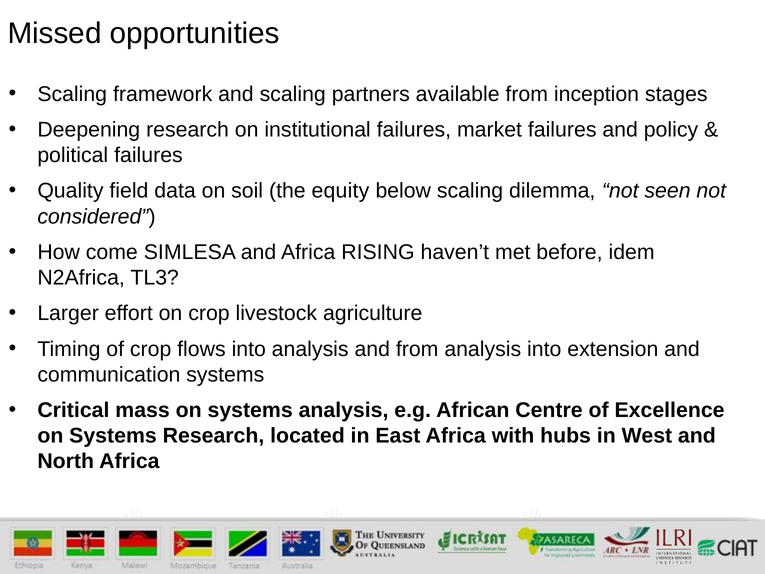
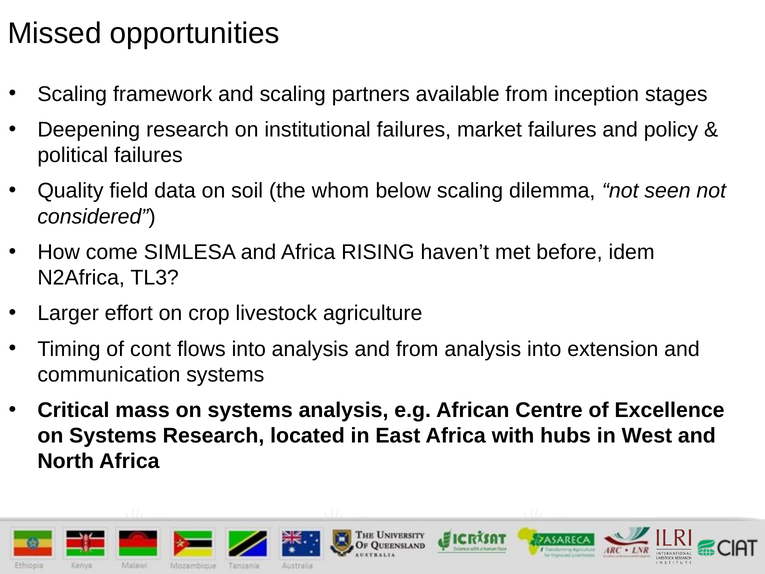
equity: equity -> whom
of crop: crop -> cont
